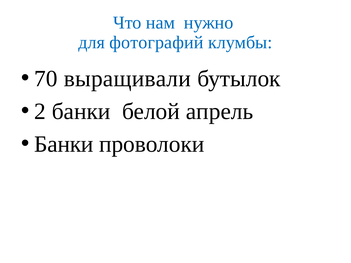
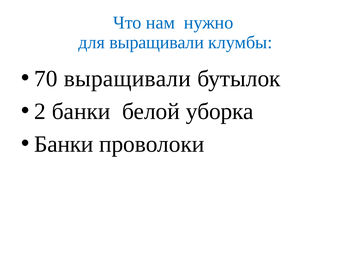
для фотографий: фотографий -> выращивали
апрель: апрель -> уборка
